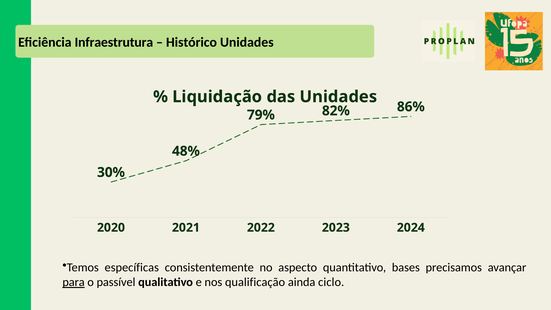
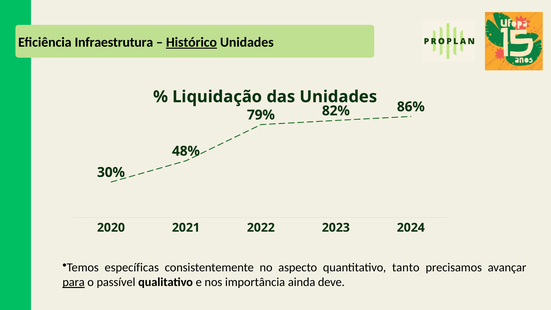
Histórico underline: none -> present
bases: bases -> tanto
qualificação: qualificação -> importância
ciclo: ciclo -> deve
